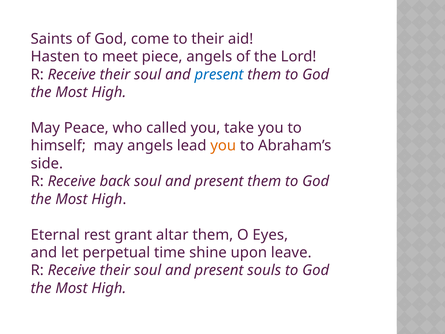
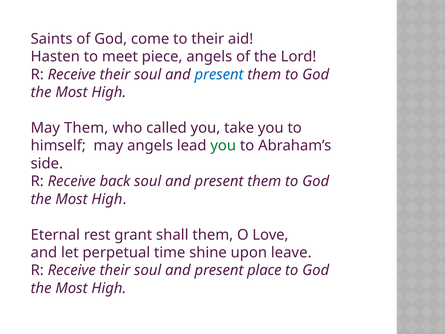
May Peace: Peace -> Them
you at (223, 146) colour: orange -> green
altar: altar -> shall
Eyes: Eyes -> Love
souls: souls -> place
